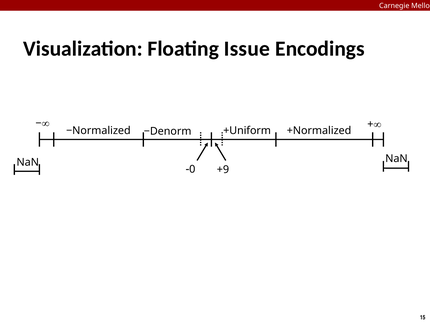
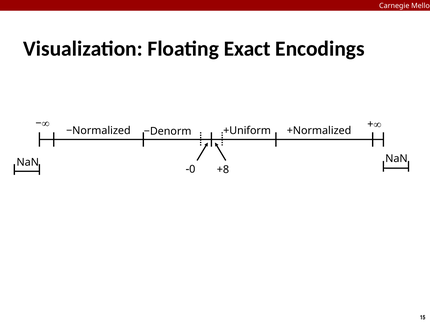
Issue: Issue -> Exact
+9: +9 -> +8
